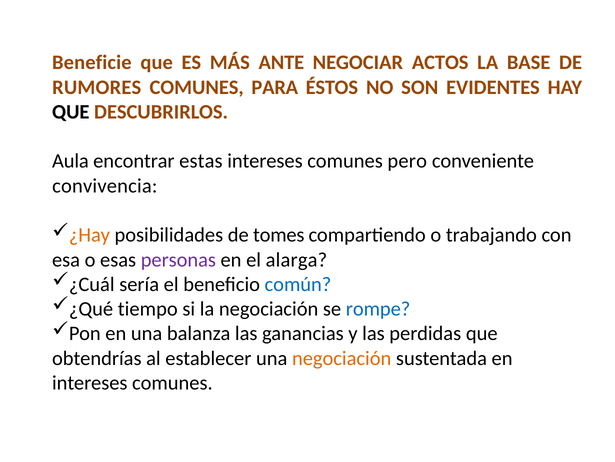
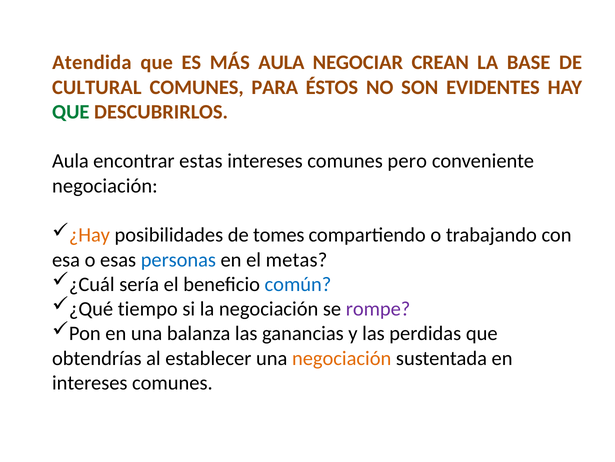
Beneficie: Beneficie -> Atendida
MÁS ANTE: ANTE -> AULA
ACTOS: ACTOS -> CREAN
RUMORES: RUMORES -> CULTURAL
QUE at (71, 112) colour: black -> green
convivencia at (105, 186): convivencia -> negociación
personas colour: purple -> blue
alarga: alarga -> metas
rompe colour: blue -> purple
